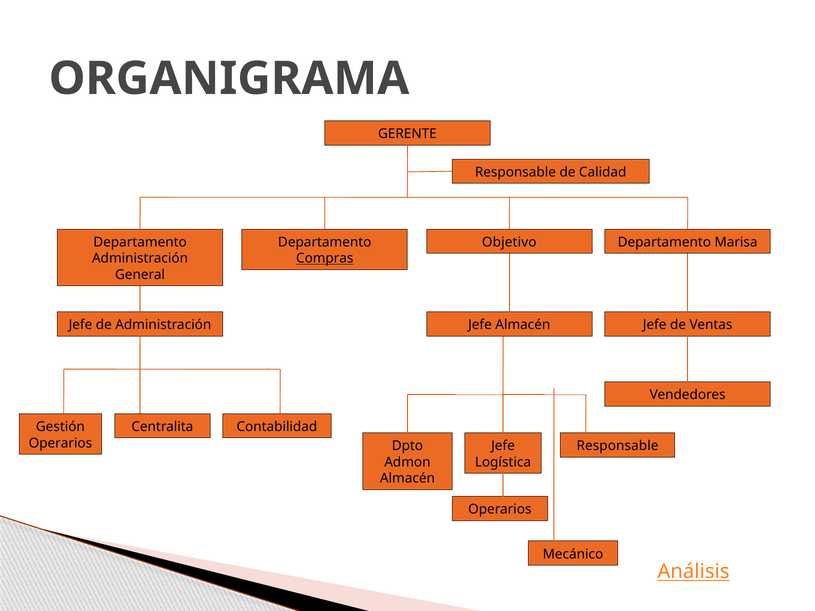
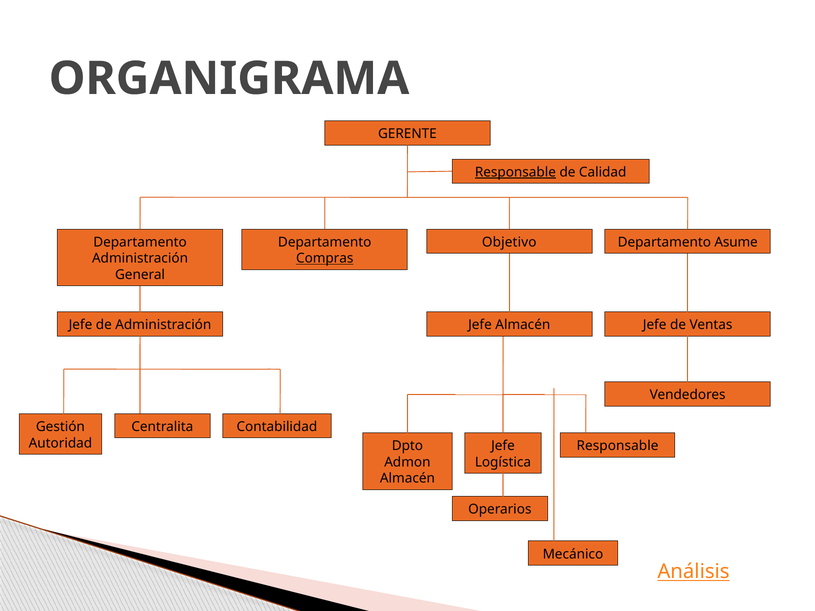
Responsable at (515, 172) underline: none -> present
Marisa: Marisa -> Asume
Operarios at (60, 443): Operarios -> Autoridad
